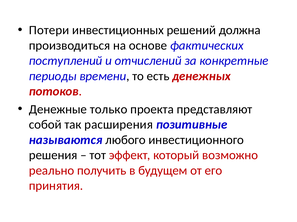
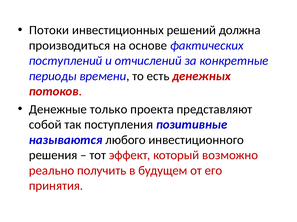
Потери: Потери -> Потоки
расширения: расширения -> поступления
